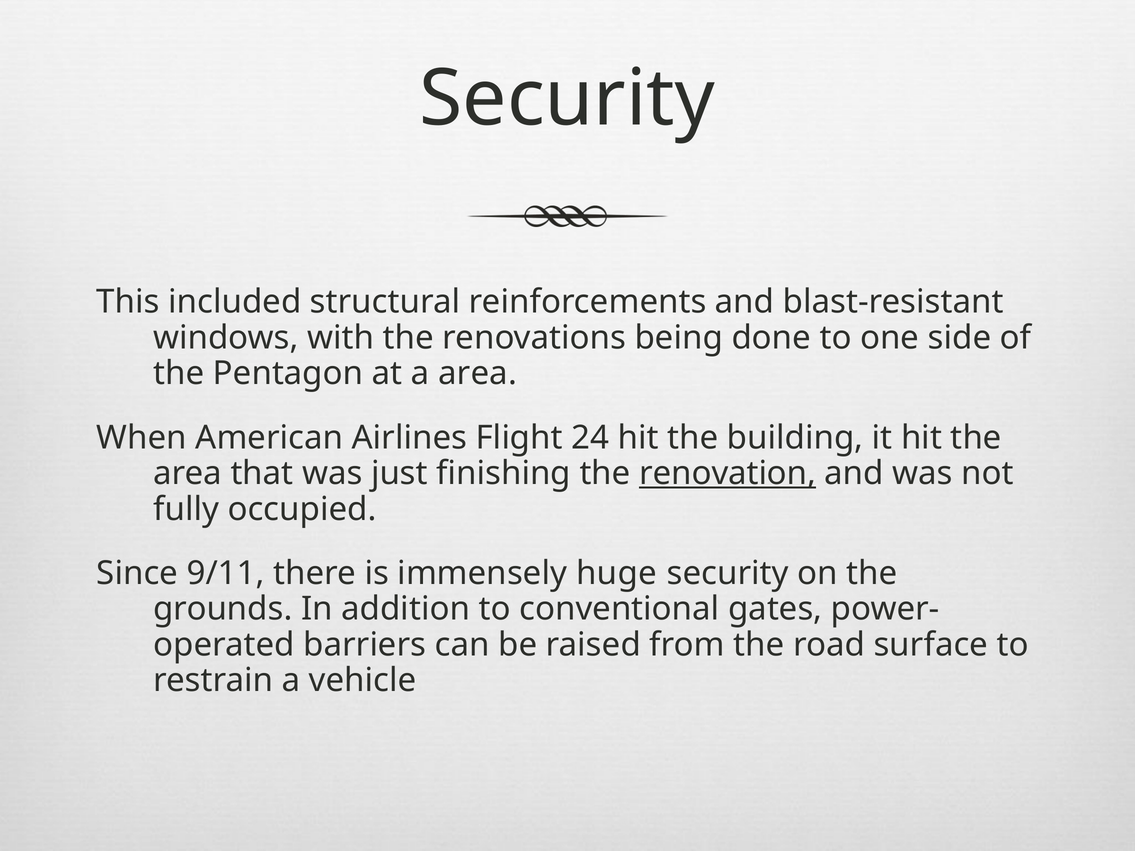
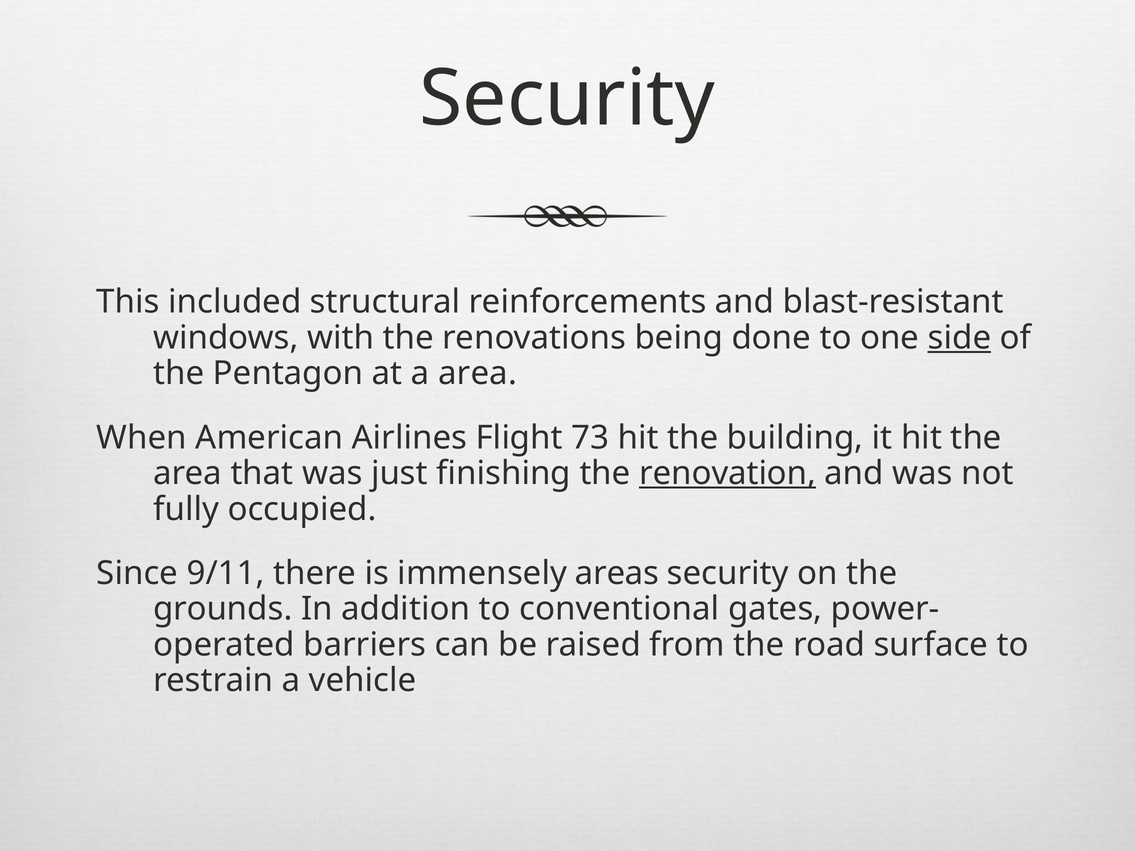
side underline: none -> present
24: 24 -> 73
huge: huge -> areas
